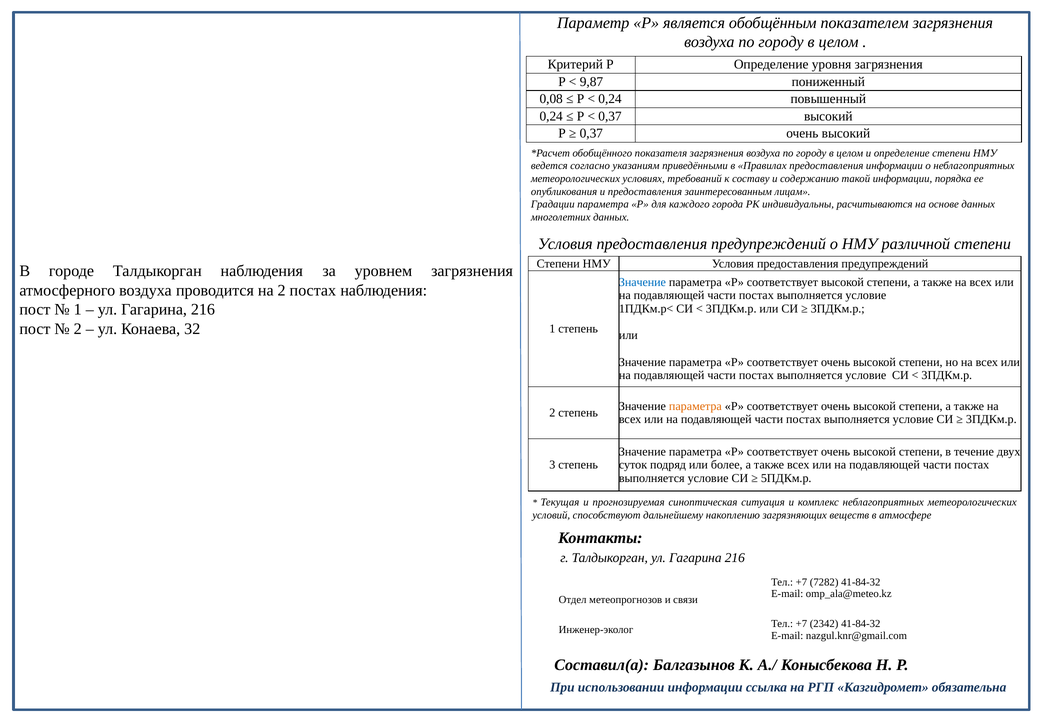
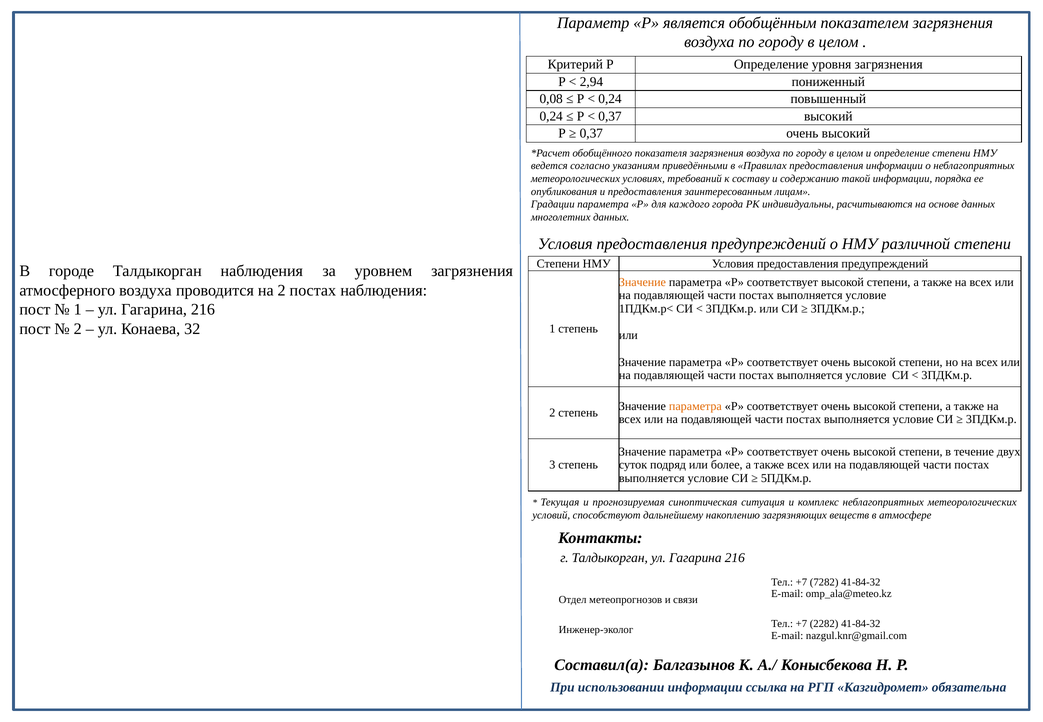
9,87: 9,87 -> 2,94
Значение at (642, 282) colour: blue -> orange
2342: 2342 -> 2282
